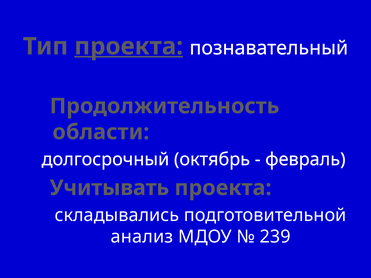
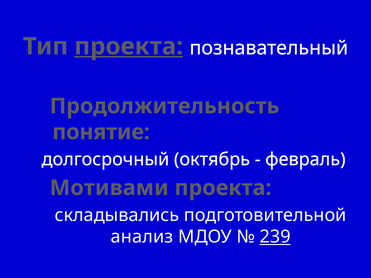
области: области -> понятие
Учитывать: Учитывать -> Мотивами
239 underline: none -> present
